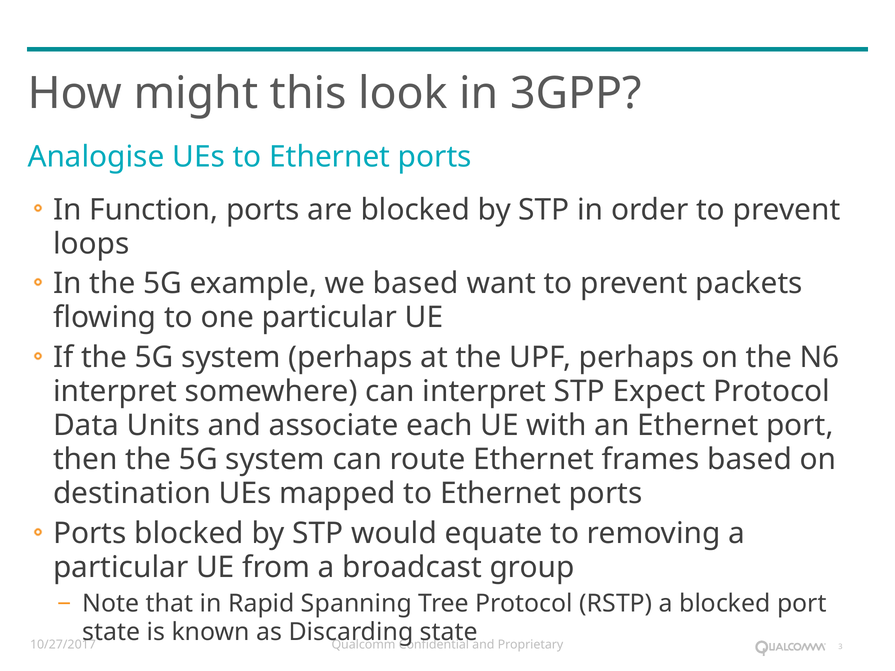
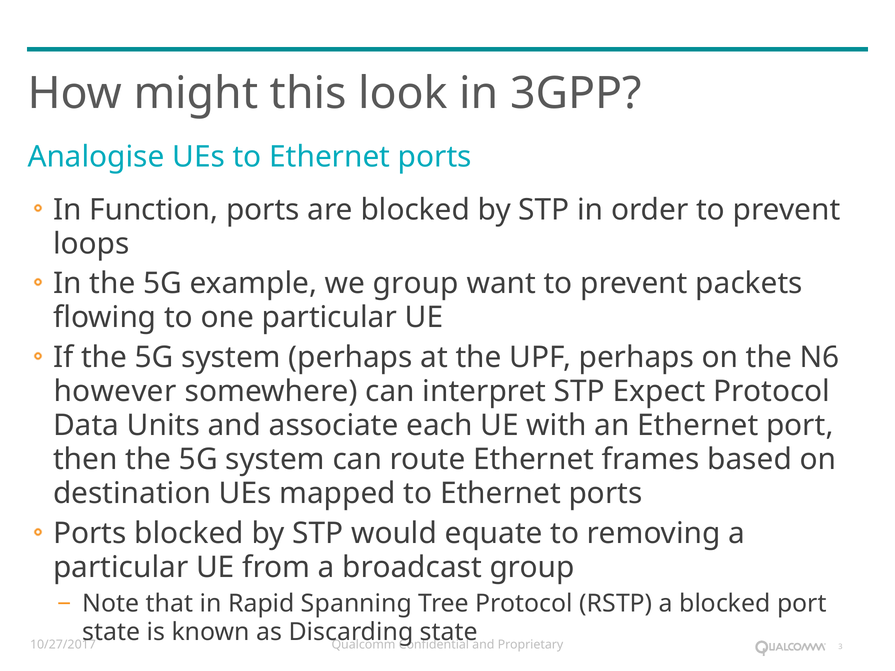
we based: based -> group
interpret at (115, 392): interpret -> however
